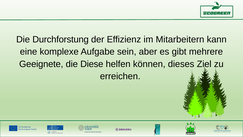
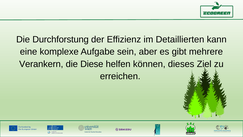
Mitarbeitern: Mitarbeitern -> Detaillierten
Geeignete: Geeignete -> Verankern
